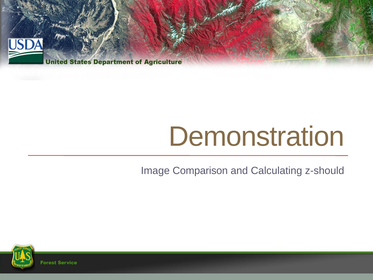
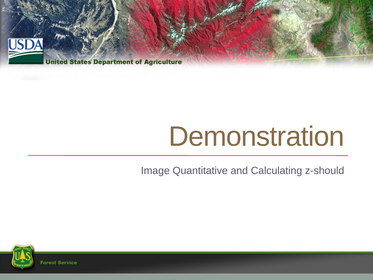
Comparison: Comparison -> Quantitative
